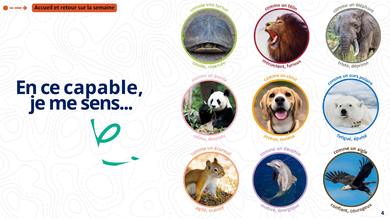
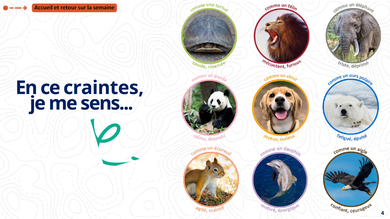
capable: capable -> craintes
